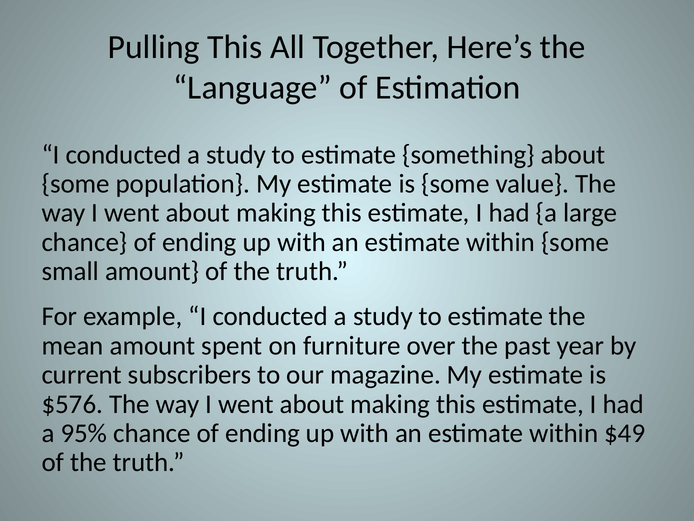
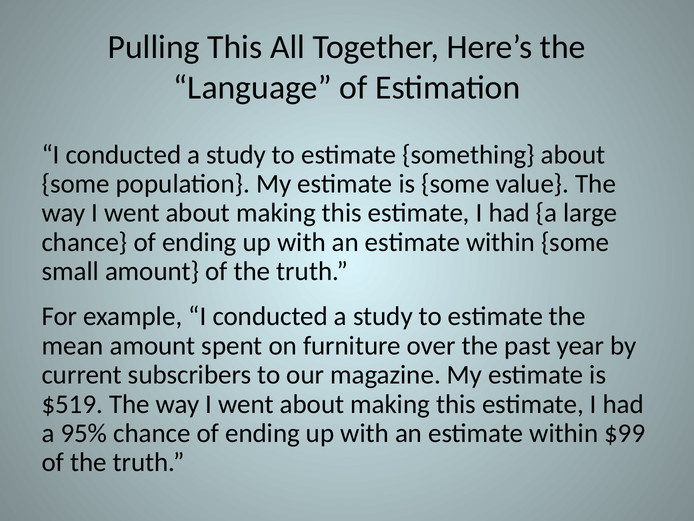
$576: $576 -> $519
$49: $49 -> $99
